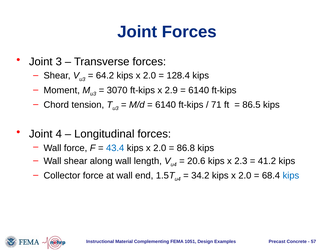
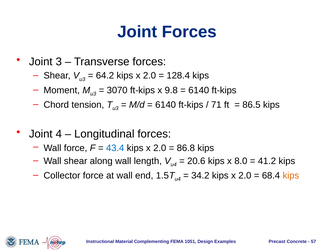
2.9: 2.9 -> 9.8
2.3: 2.3 -> 8.0
kips at (291, 176) colour: blue -> orange
